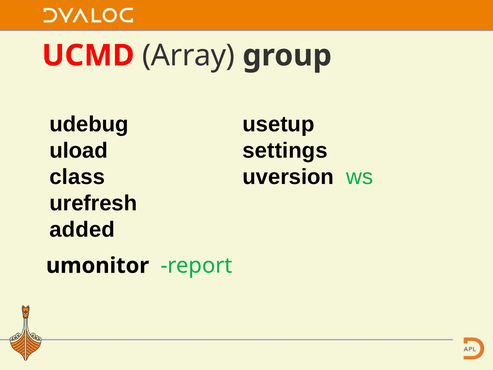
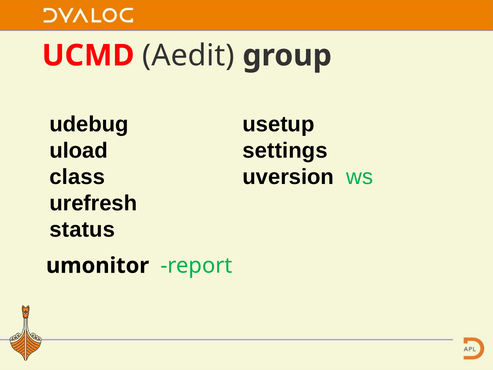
Array: Array -> Aedit
added: added -> status
